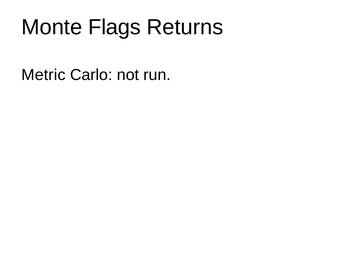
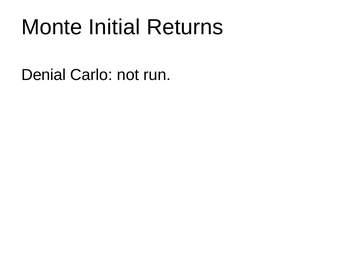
Flags: Flags -> Initial
Metric: Metric -> Denial
